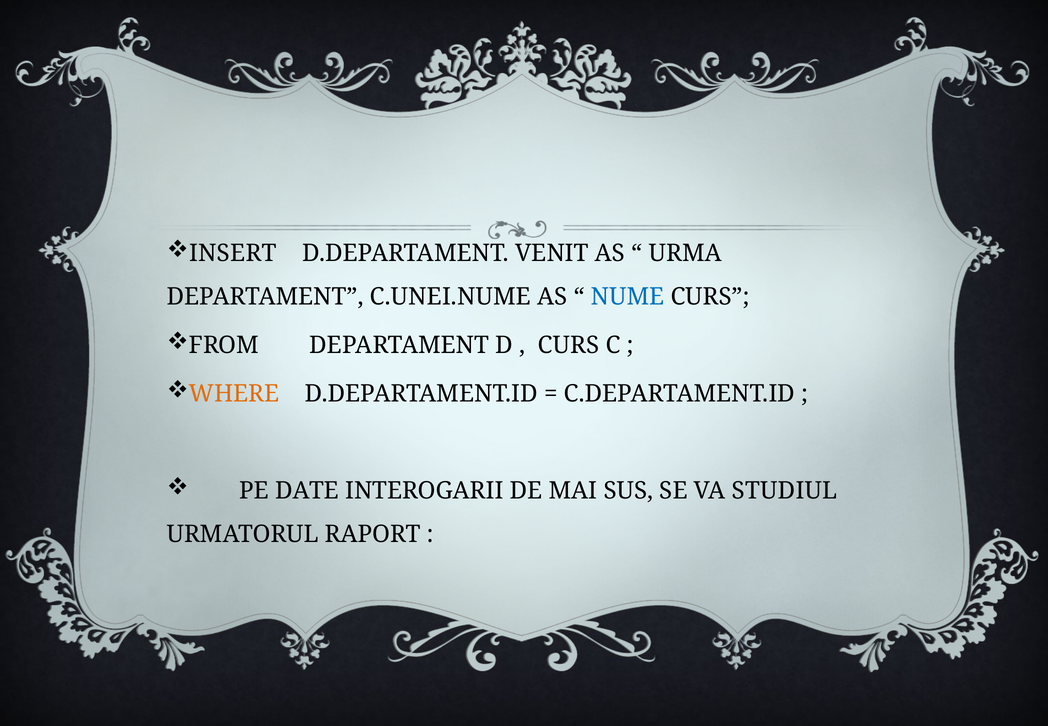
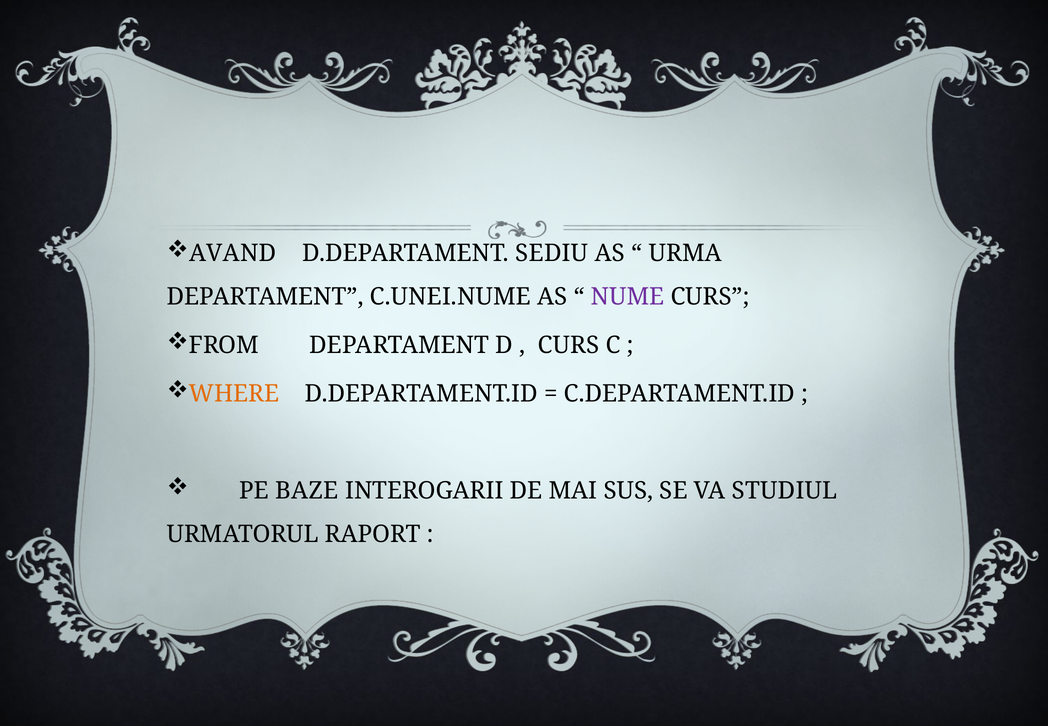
INSERT: INSERT -> AVAND
VENIT: VENIT -> SEDIU
NUME colour: blue -> purple
DATE: DATE -> BAZE
